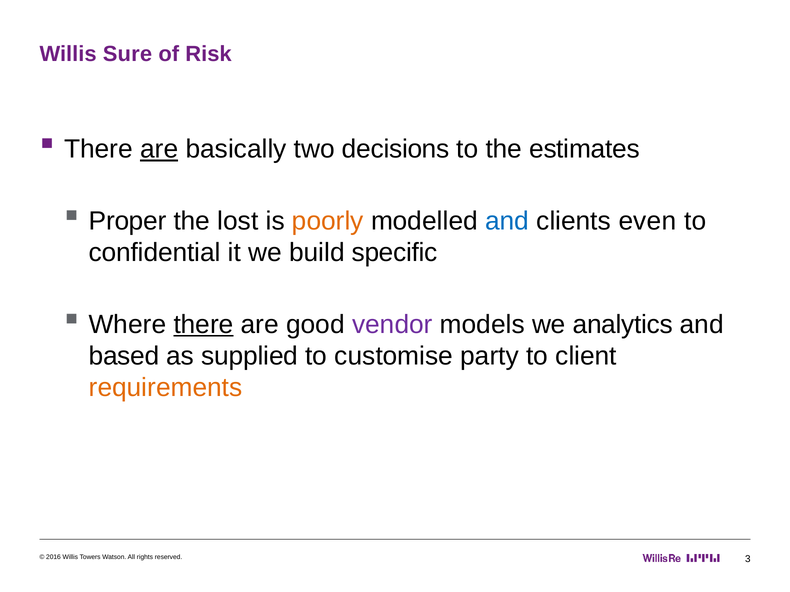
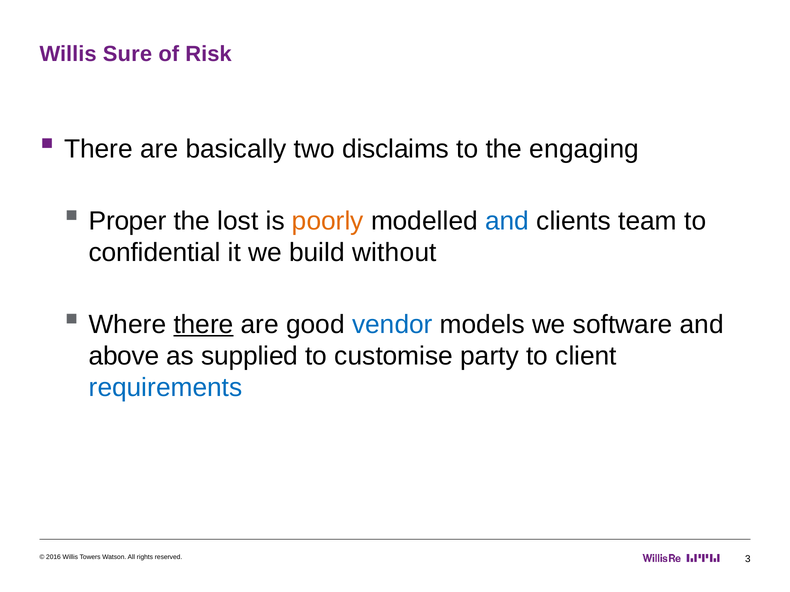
are at (159, 149) underline: present -> none
decisions: decisions -> disclaims
estimates: estimates -> engaging
even: even -> team
specific: specific -> without
vendor colour: purple -> blue
analytics: analytics -> software
based: based -> above
requirements colour: orange -> blue
